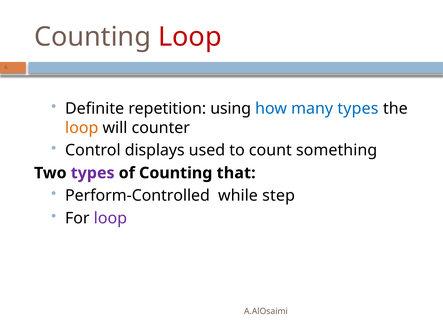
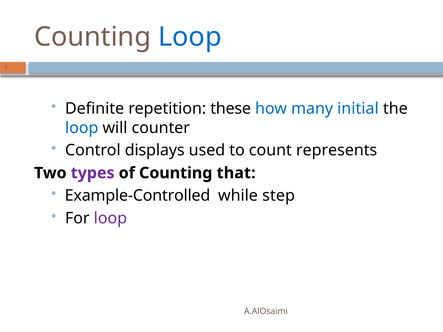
Loop at (190, 37) colour: red -> blue
using: using -> these
many types: types -> initial
loop at (82, 128) colour: orange -> blue
something: something -> represents
Perform-Controlled: Perform-Controlled -> Example-Controlled
